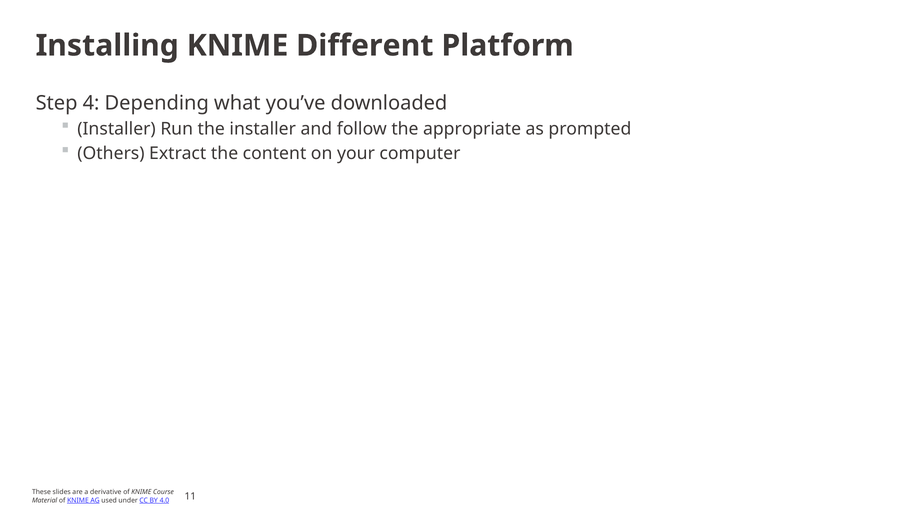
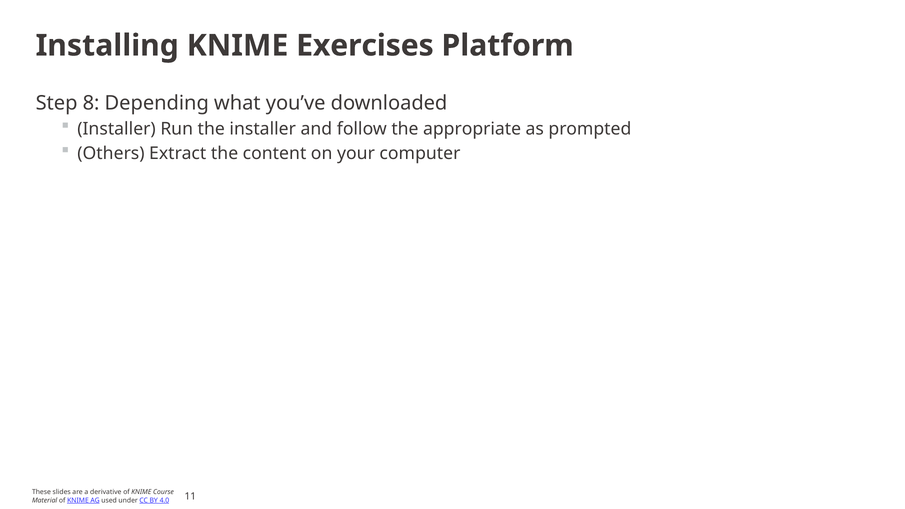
Different: Different -> Exercises
4: 4 -> 8
